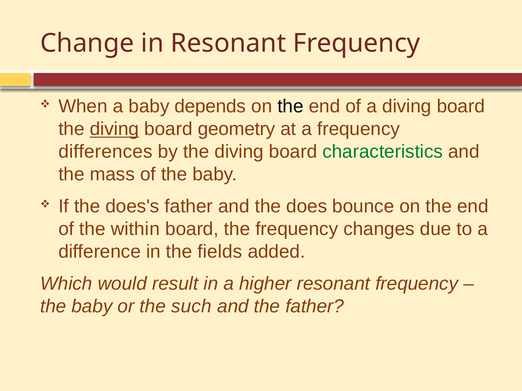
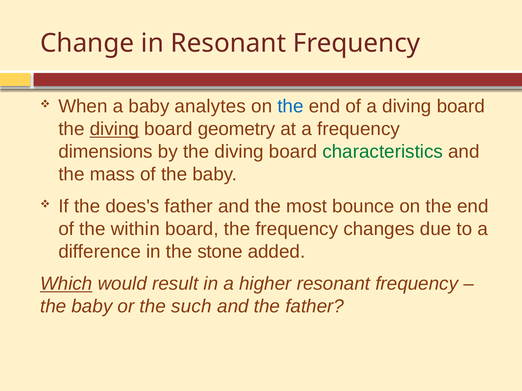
depends: depends -> analytes
the at (290, 107) colour: black -> blue
differences: differences -> dimensions
does: does -> most
fields: fields -> stone
Which underline: none -> present
